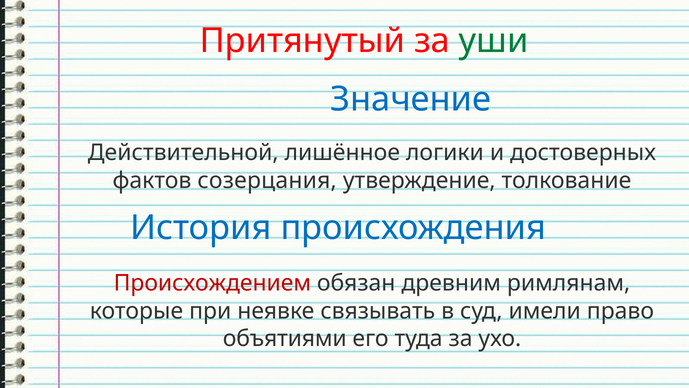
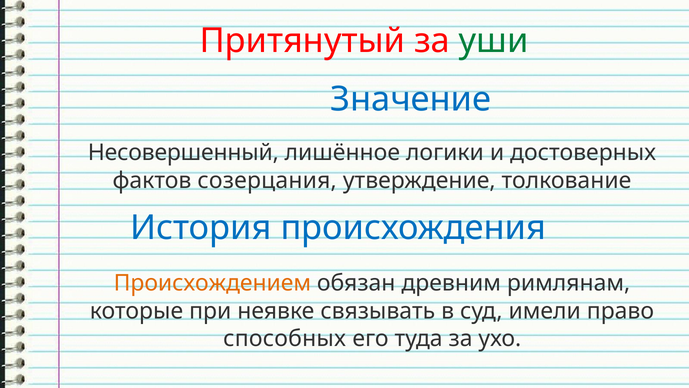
Действительной: Действительной -> Несовершенный
Происхождением colour: red -> orange
объятиями: объятиями -> способных
